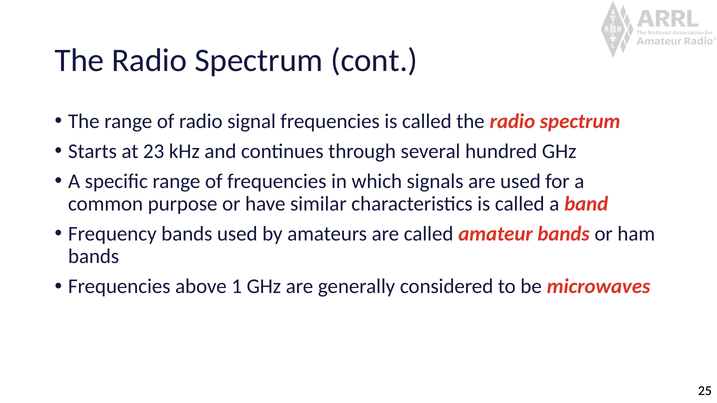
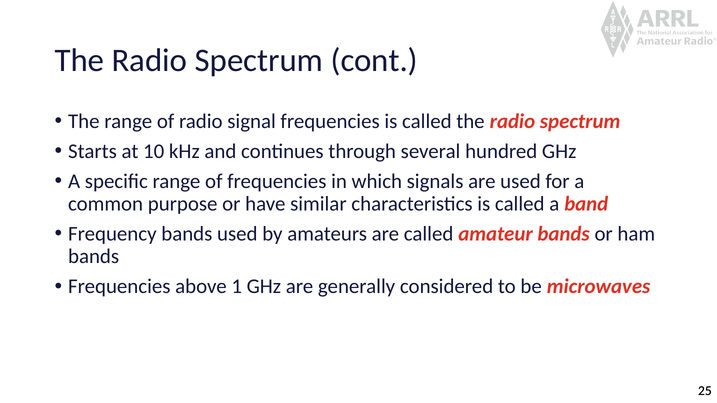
23: 23 -> 10
